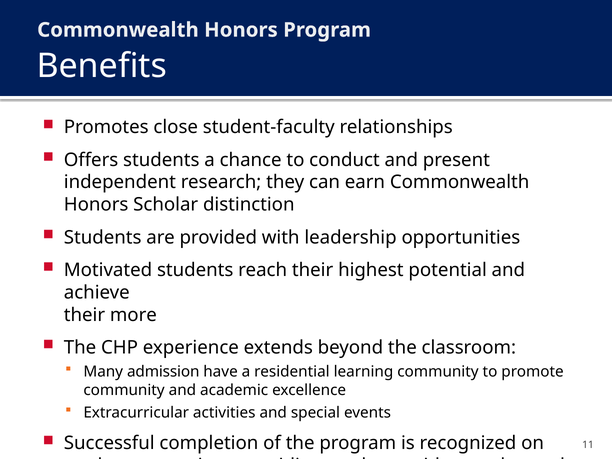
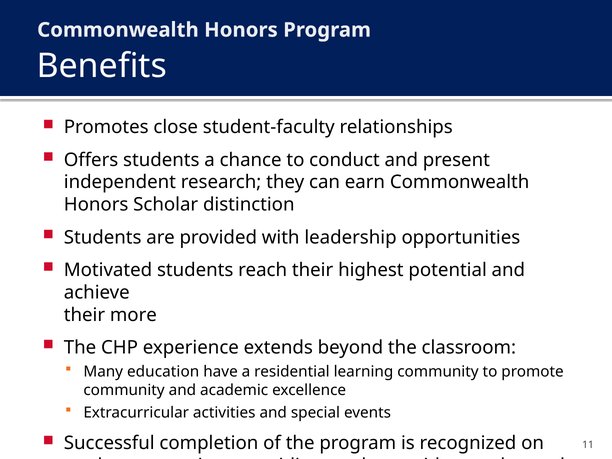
admission: admission -> education
